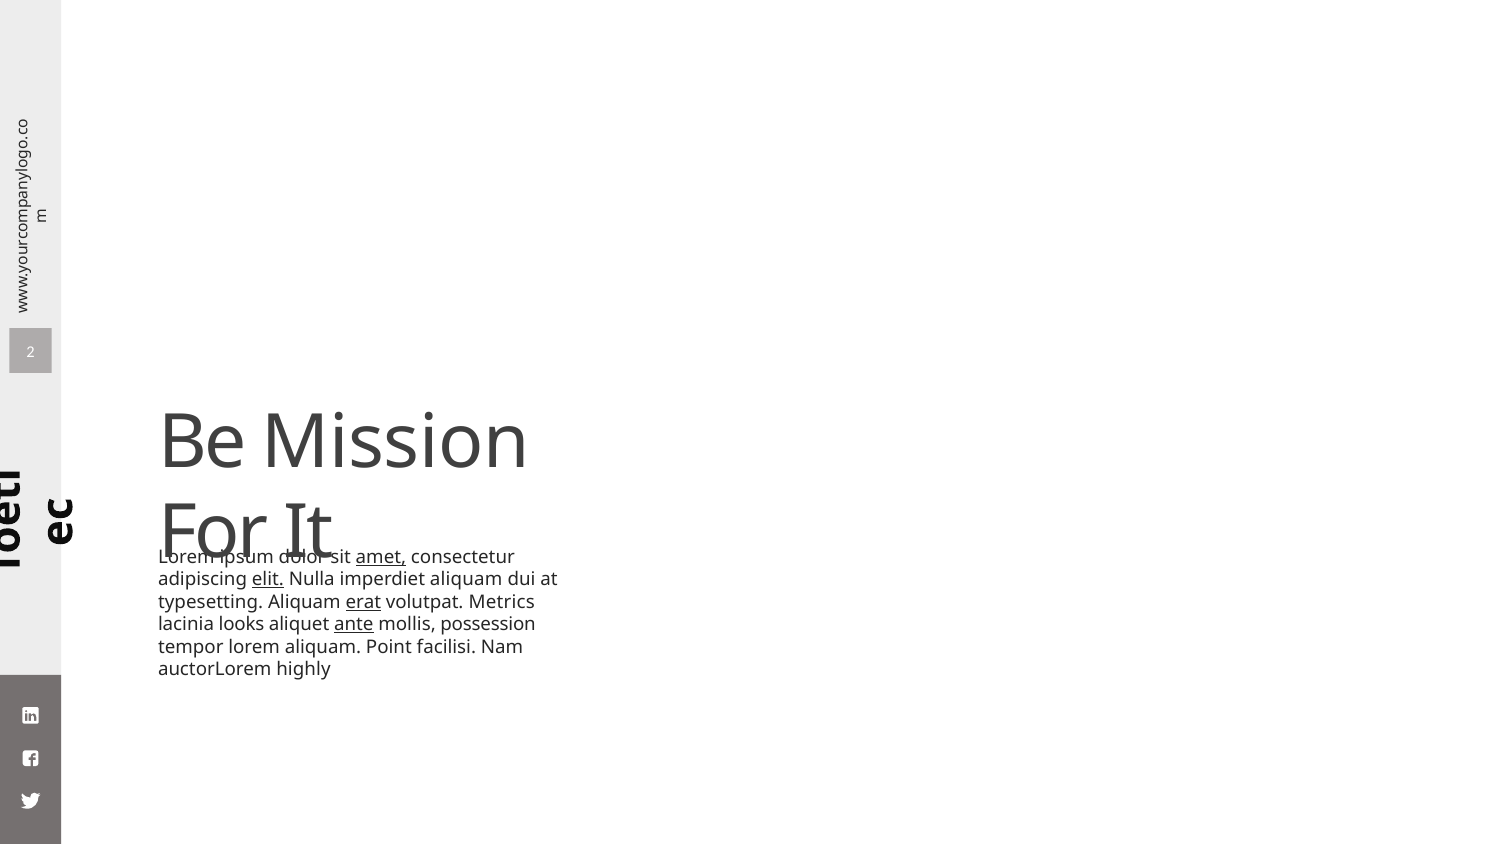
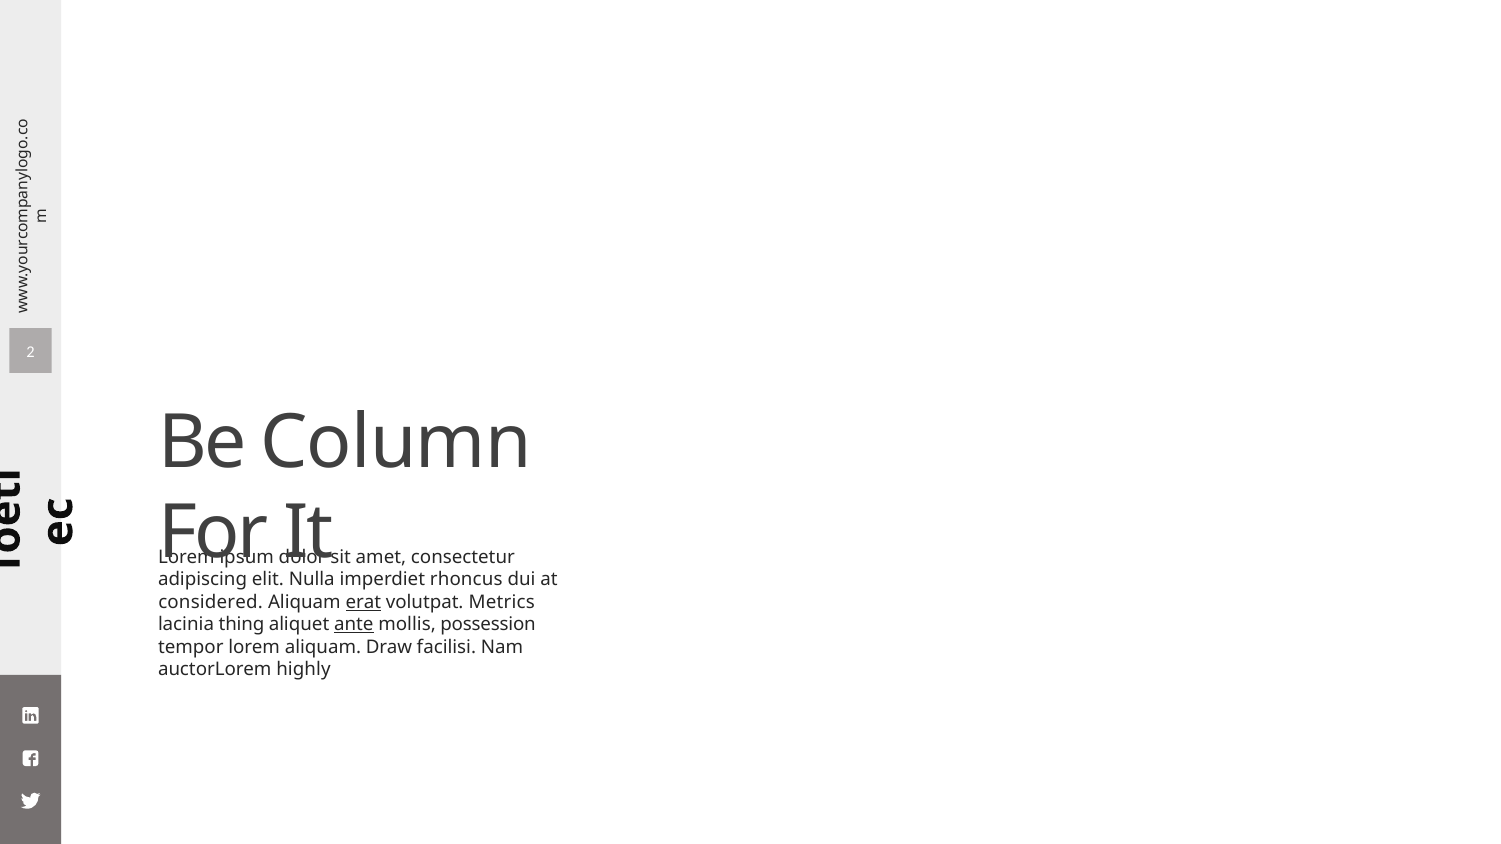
Mission: Mission -> Column
amet underline: present -> none
elit underline: present -> none
imperdiet aliquam: aliquam -> rhoncus
typesetting: typesetting -> considered
looks: looks -> thing
Point: Point -> Draw
